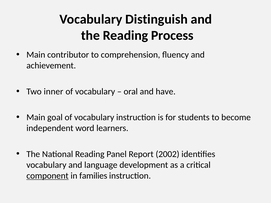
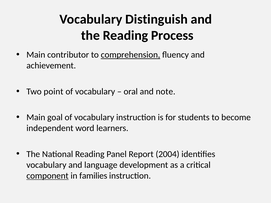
comprehension underline: none -> present
inner: inner -> point
have: have -> note
2002: 2002 -> 2004
